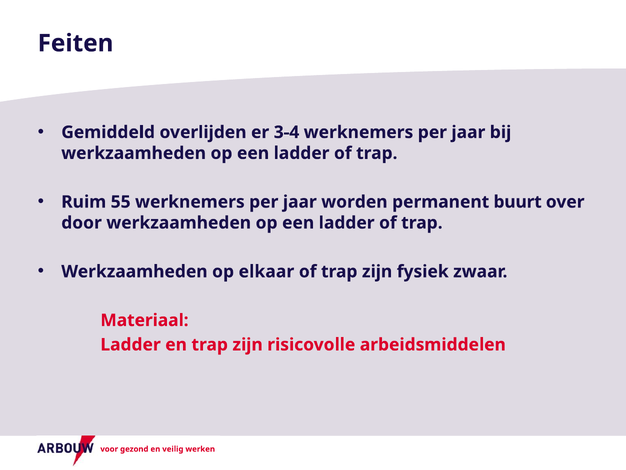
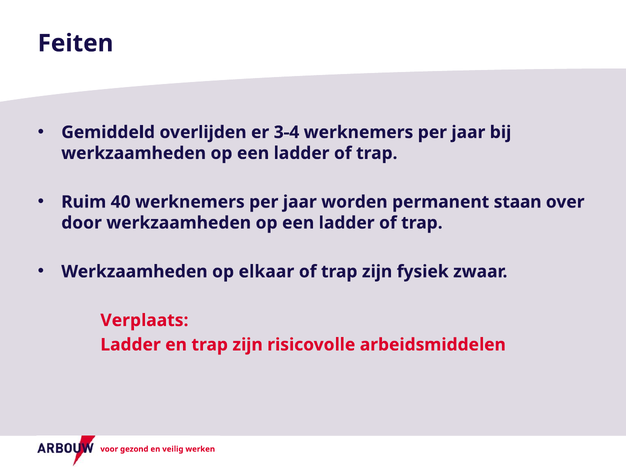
55: 55 -> 40
buurt: buurt -> staan
Materiaal: Materiaal -> Verplaats
